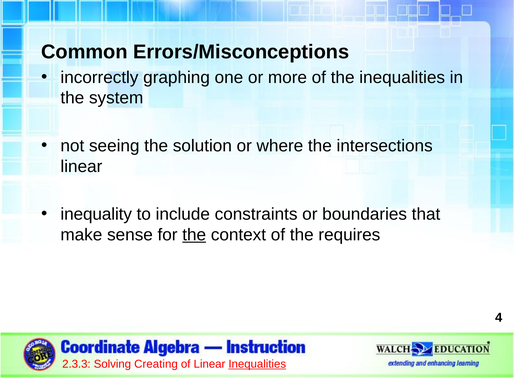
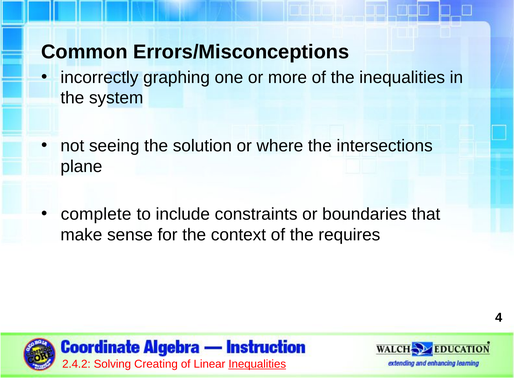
linear at (81, 167): linear -> plane
inequality: inequality -> complete
the at (194, 235) underline: present -> none
2.3.3: 2.3.3 -> 2.4.2
